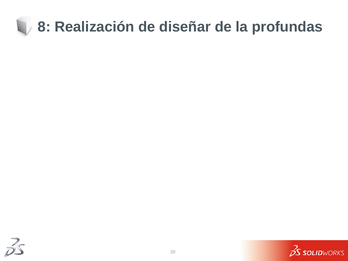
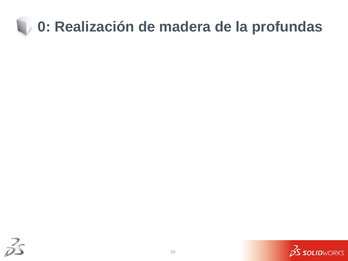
8: 8 -> 0
diseñar: diseñar -> madera
